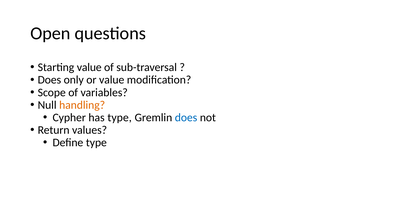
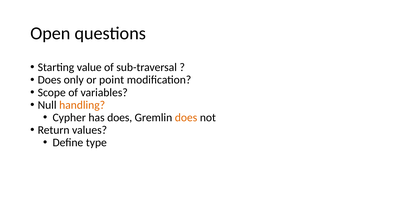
or value: value -> point
has type: type -> does
does at (186, 117) colour: blue -> orange
